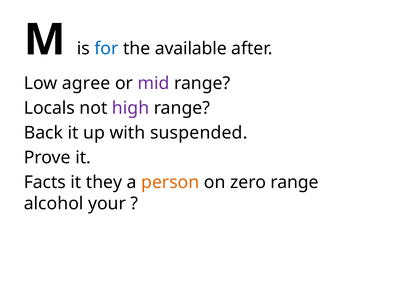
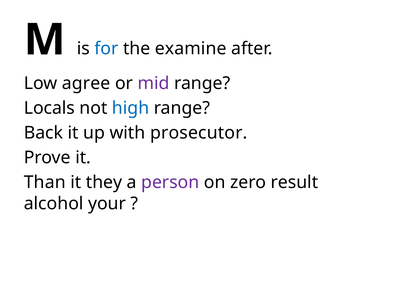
available: available -> examine
high colour: purple -> blue
suspended: suspended -> prosecutor
Facts: Facts -> Than
person colour: orange -> purple
zero range: range -> result
